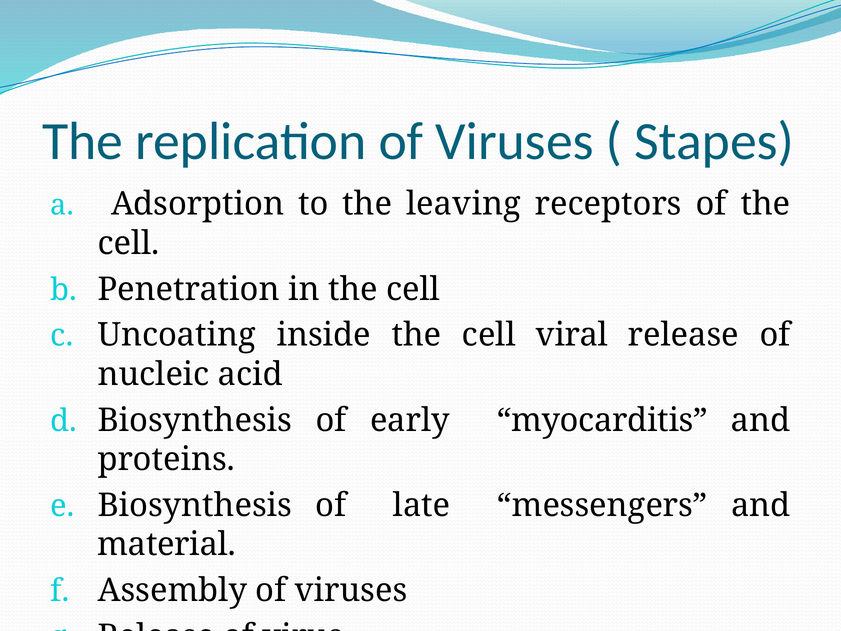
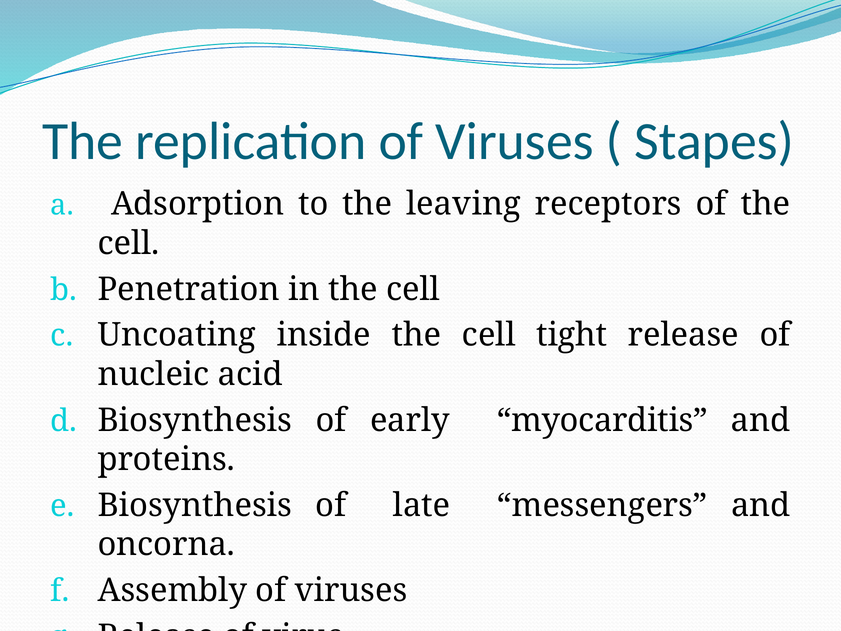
viral: viral -> tight
material: material -> oncorna
